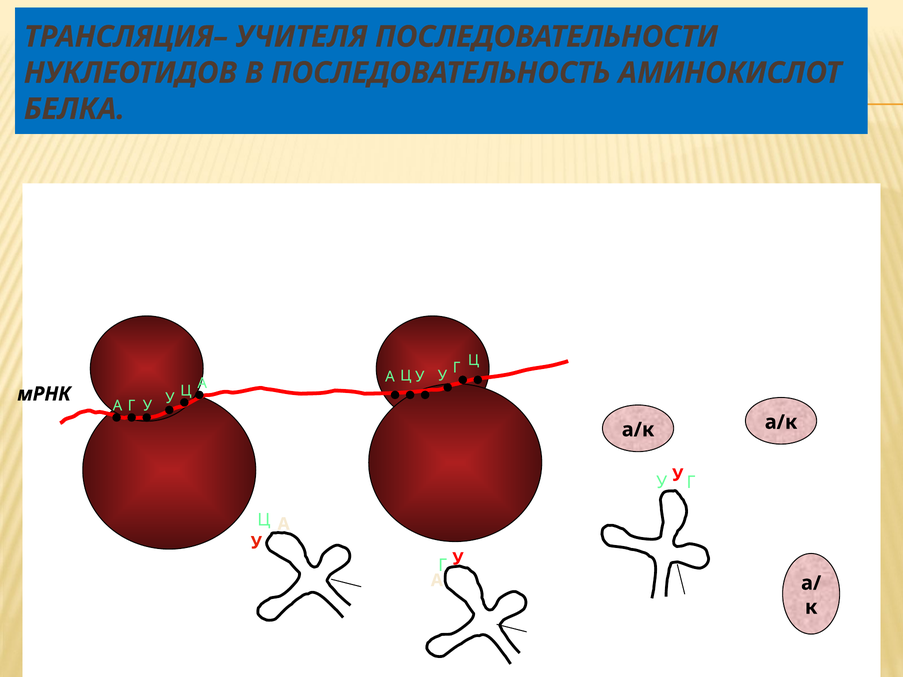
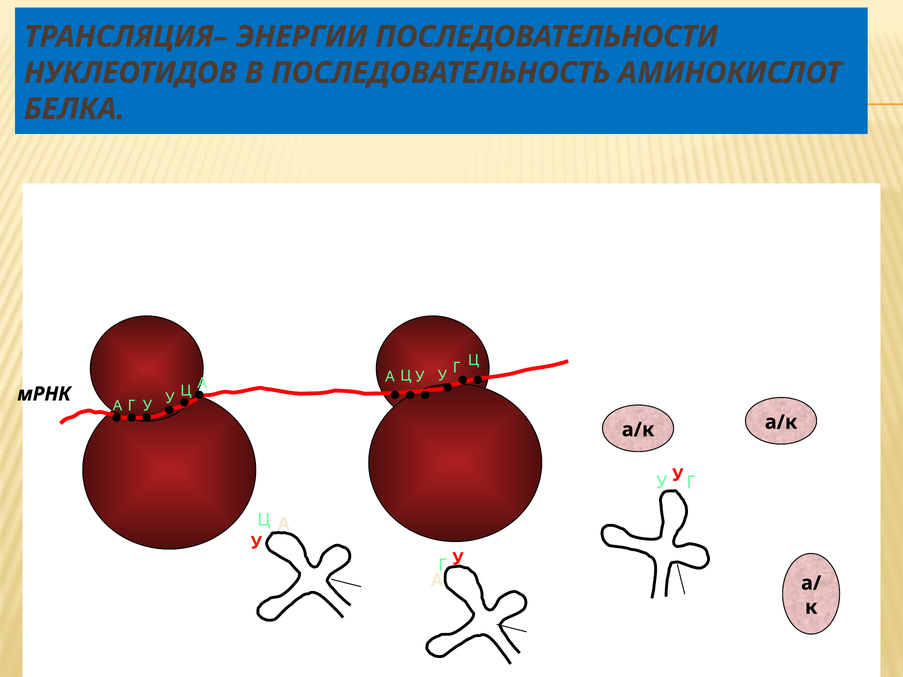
УЧИТЕЛЯ: УЧИТЕЛЯ -> ЭНЕРГИИ
